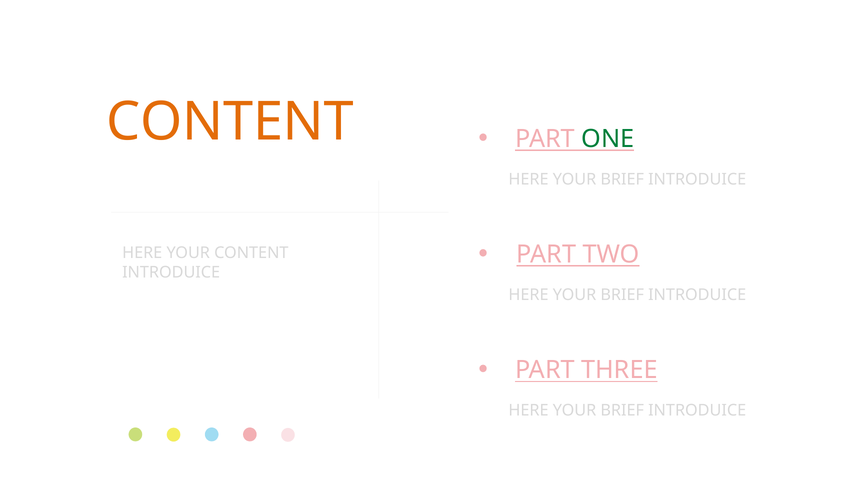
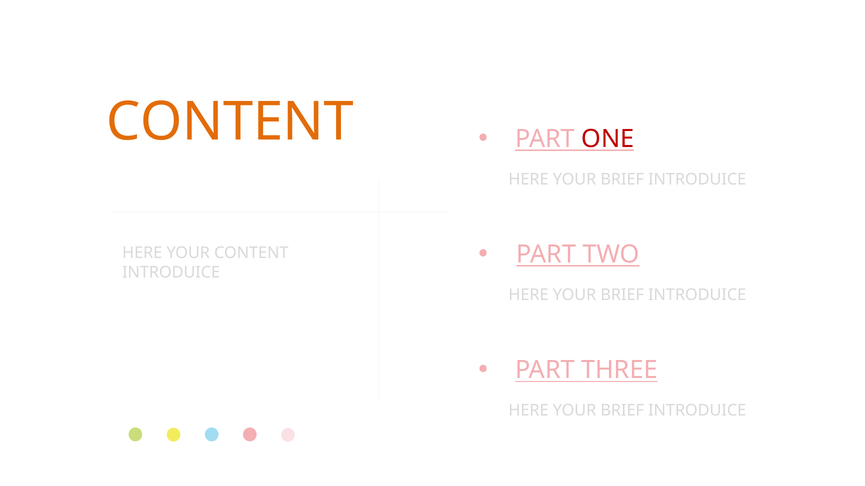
ONE colour: green -> red
